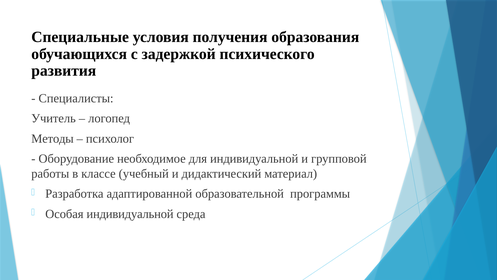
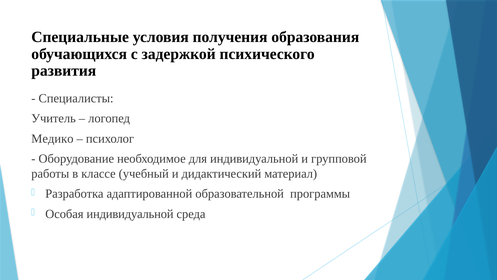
Методы: Методы -> Медико
